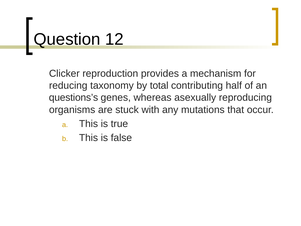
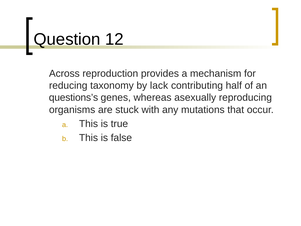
Clicker: Clicker -> Across
total: total -> lack
